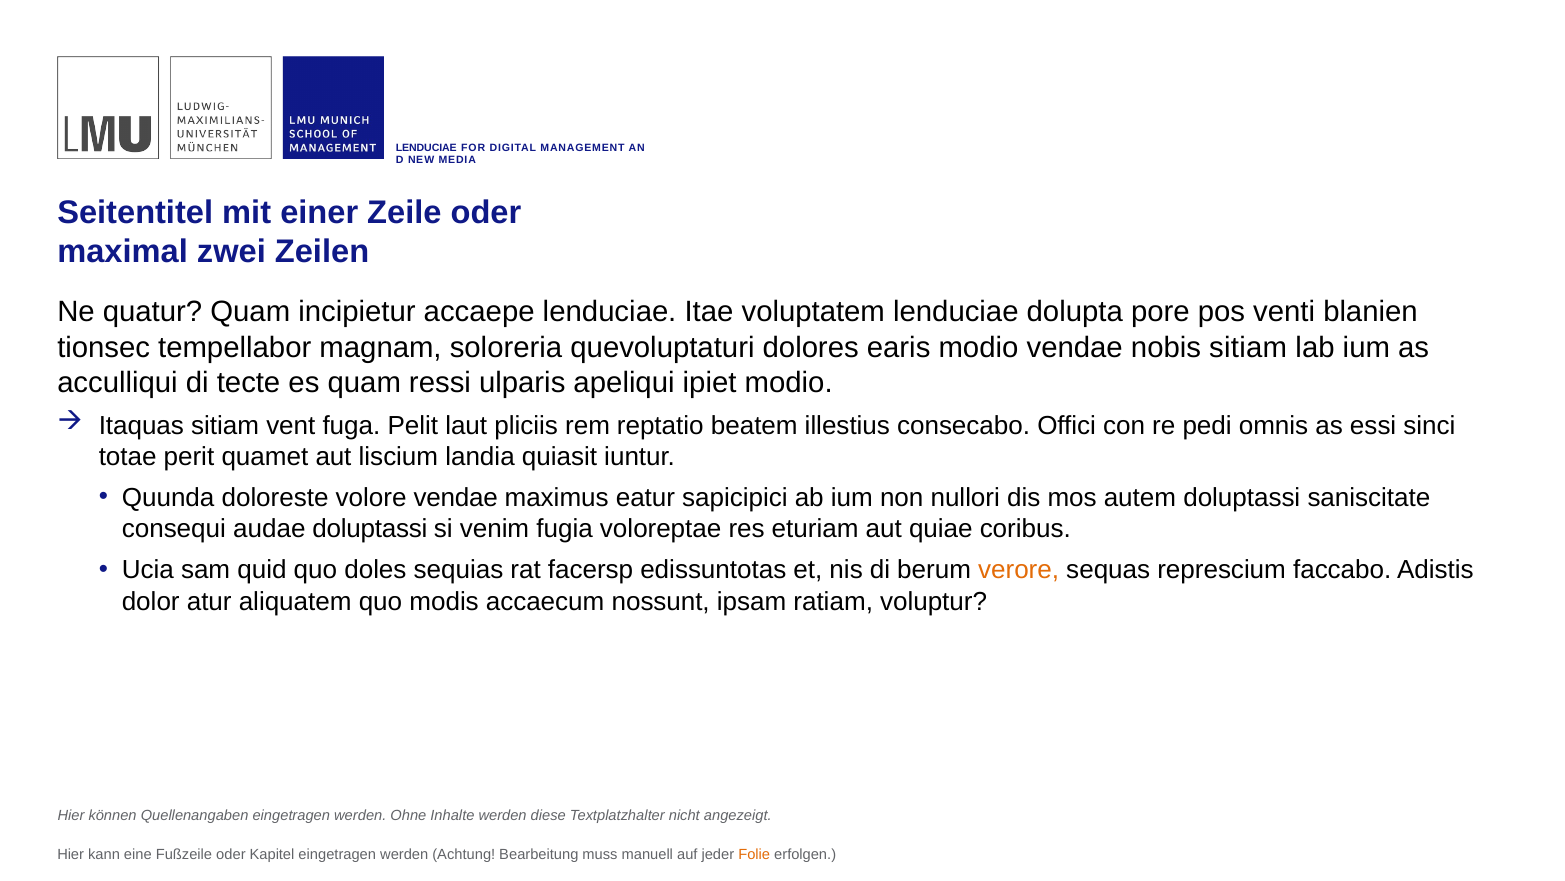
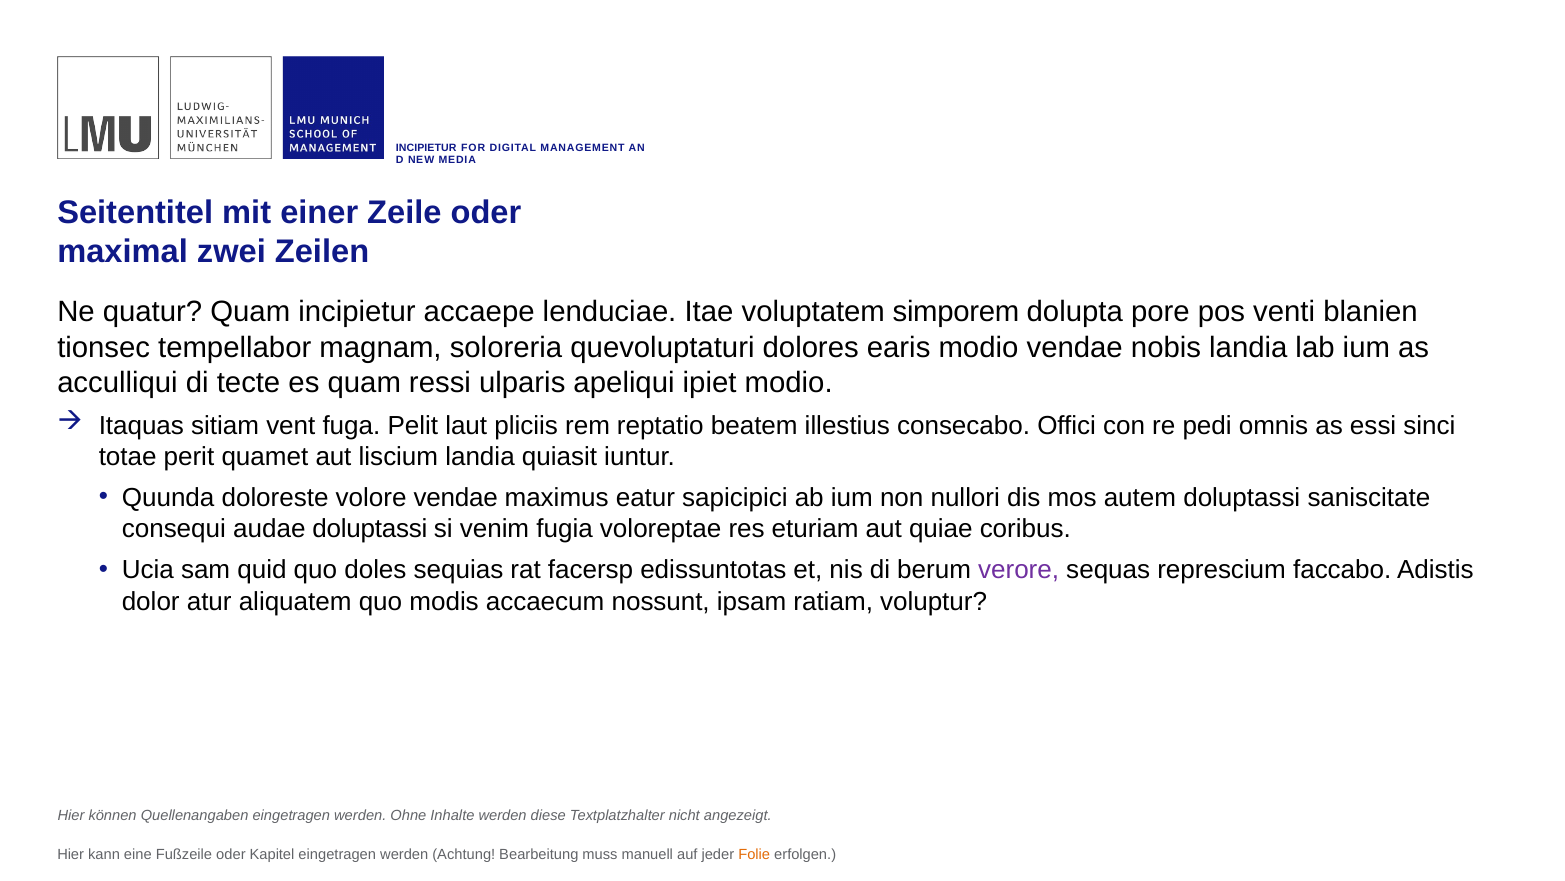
LENDUCIAE at (426, 148): LENDUCIAE -> INCIPIETUR
voluptatem lenduciae: lenduciae -> simporem
nobis sitiam: sitiam -> landia
verore colour: orange -> purple
